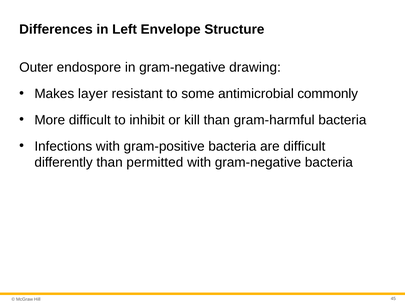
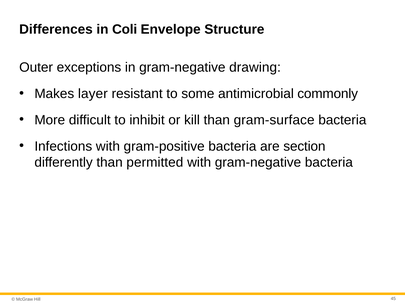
Left: Left -> Coli
endospore: endospore -> exceptions
gram-harmful: gram-harmful -> gram-surface
are difficult: difficult -> section
